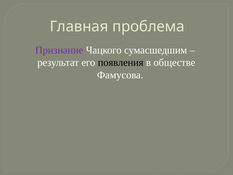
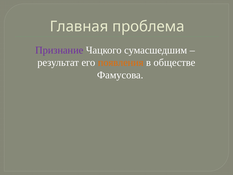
появления colour: black -> orange
